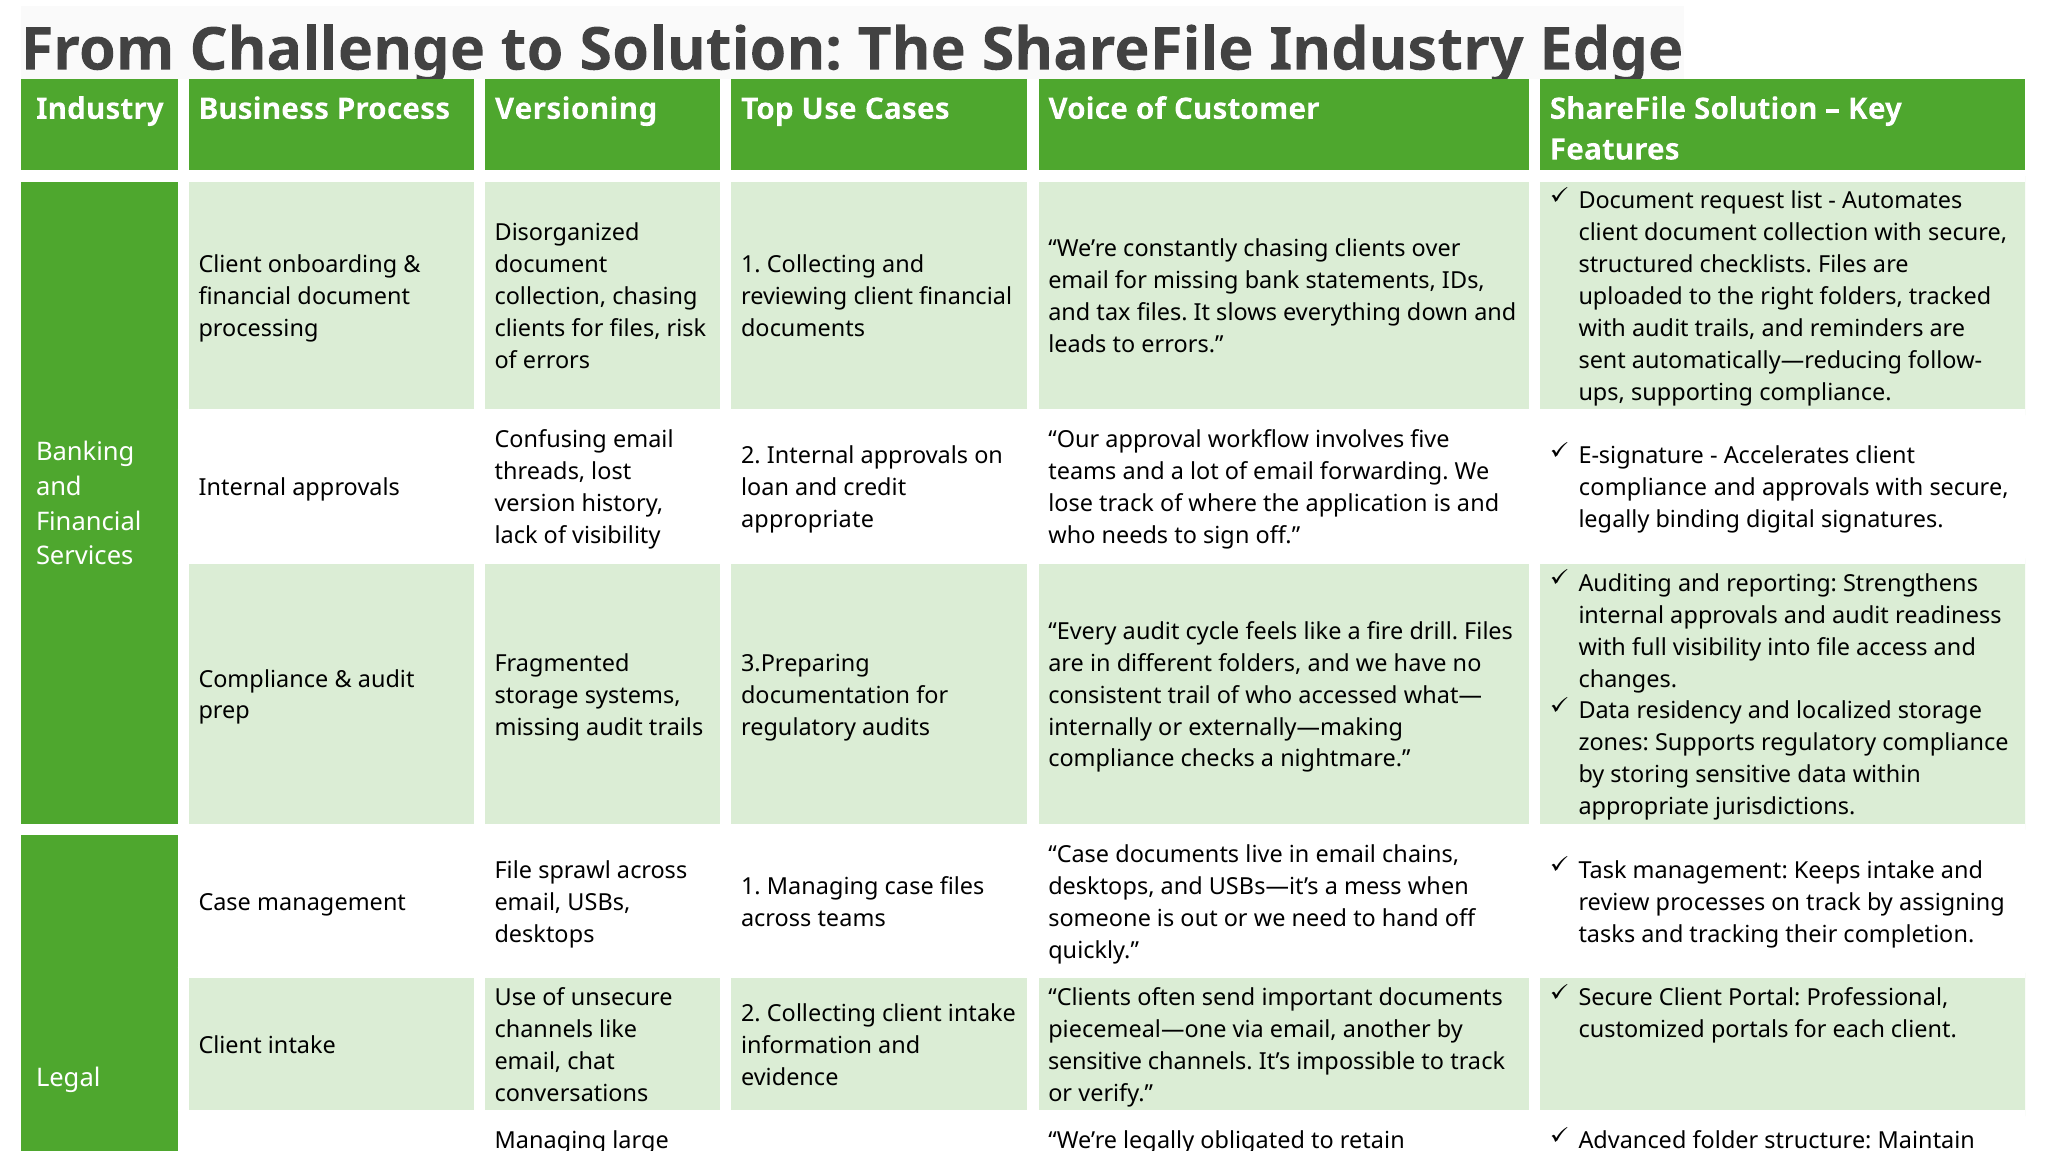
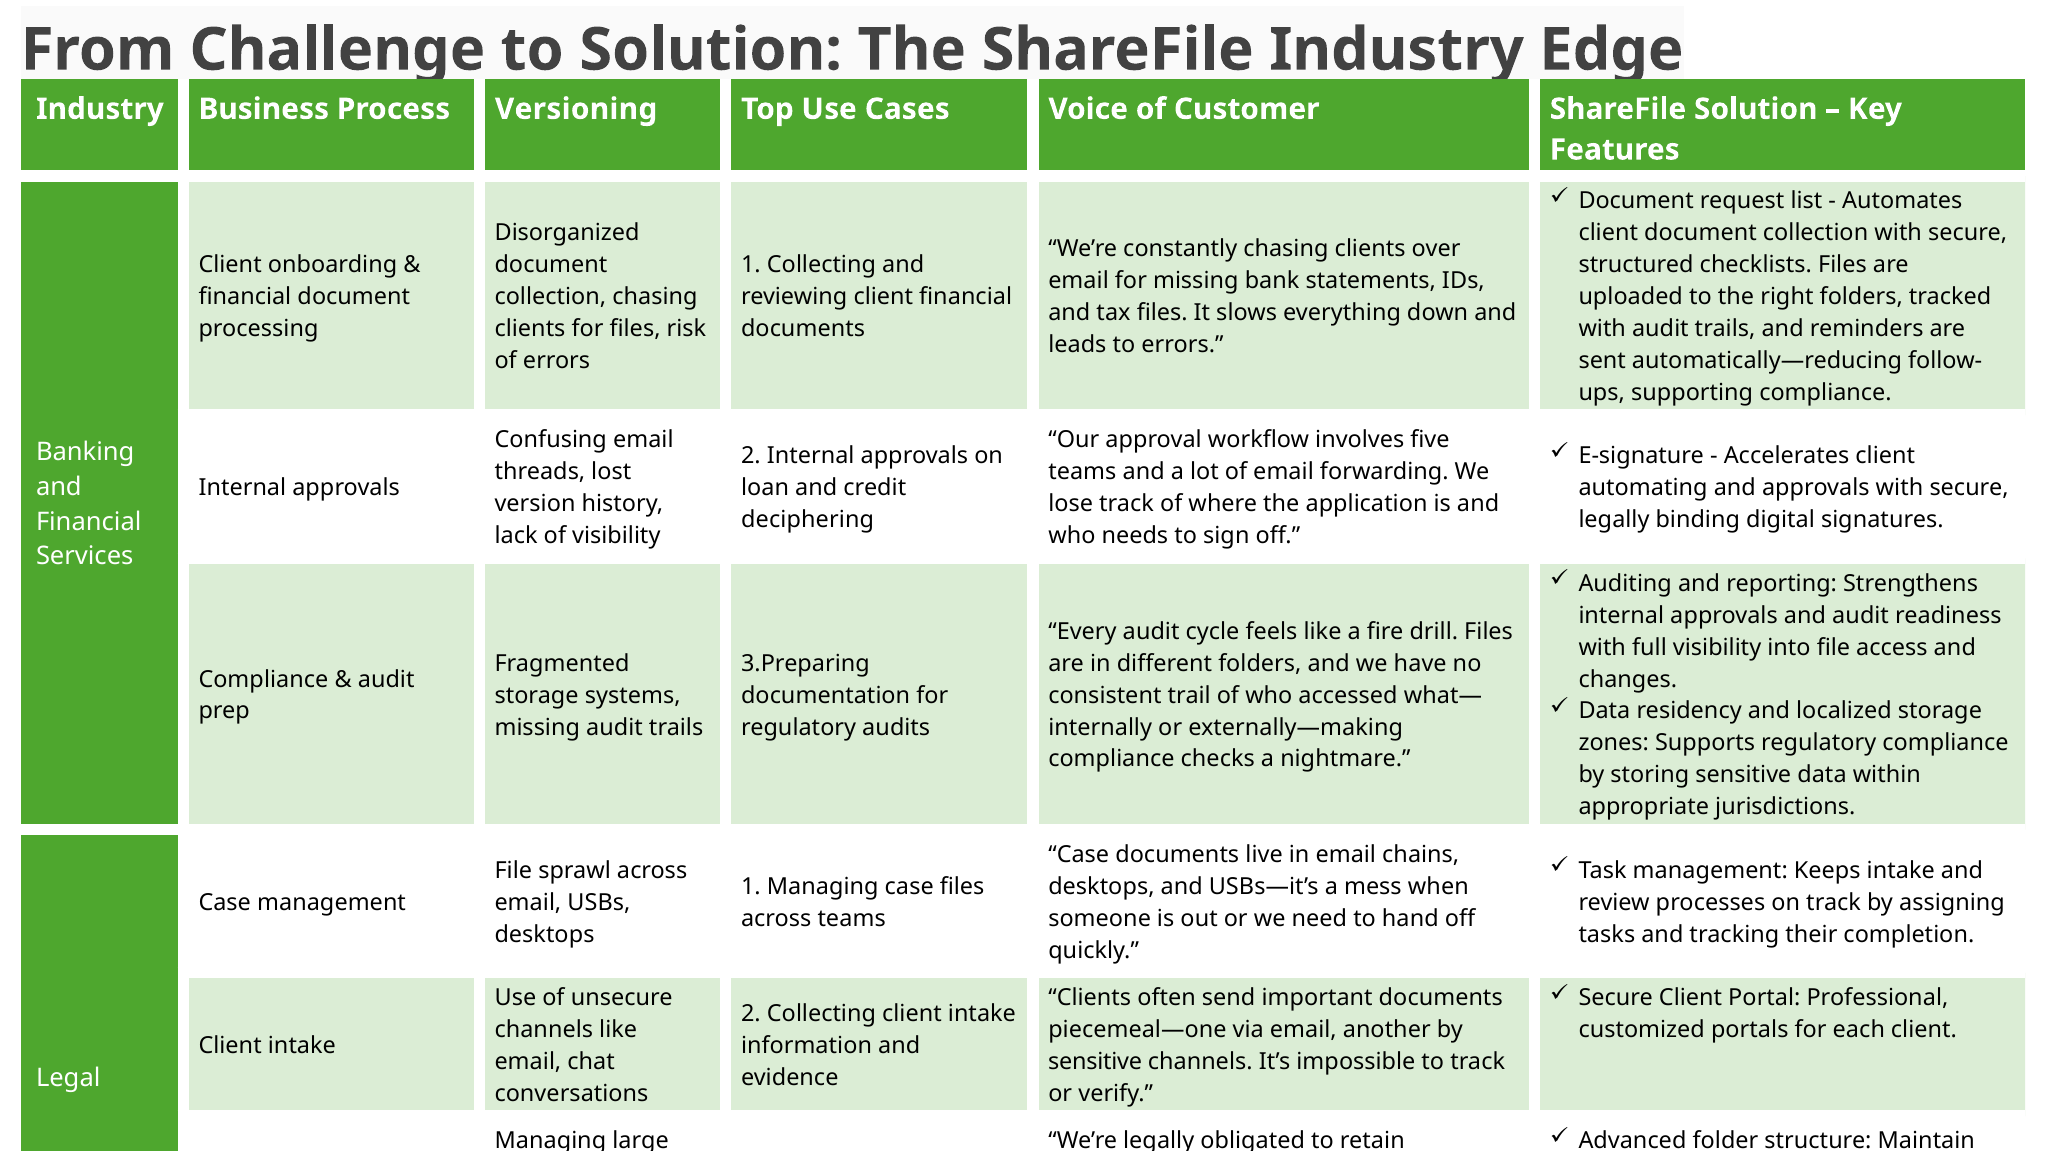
compliance at (1643, 488): compliance -> automating
appropriate at (808, 520): appropriate -> deciphering
